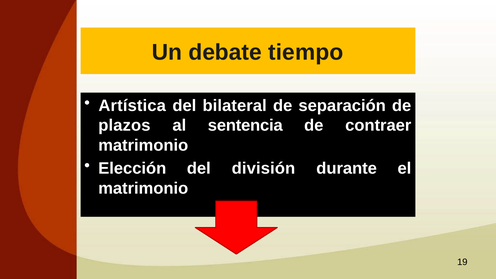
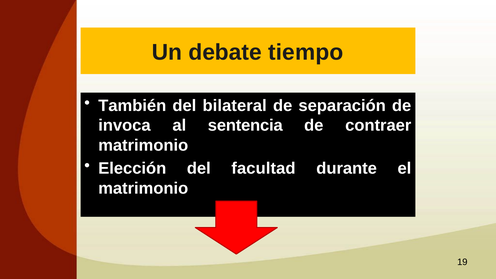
Artística: Artística -> También
plazos: plazos -> invoca
división: división -> facultad
